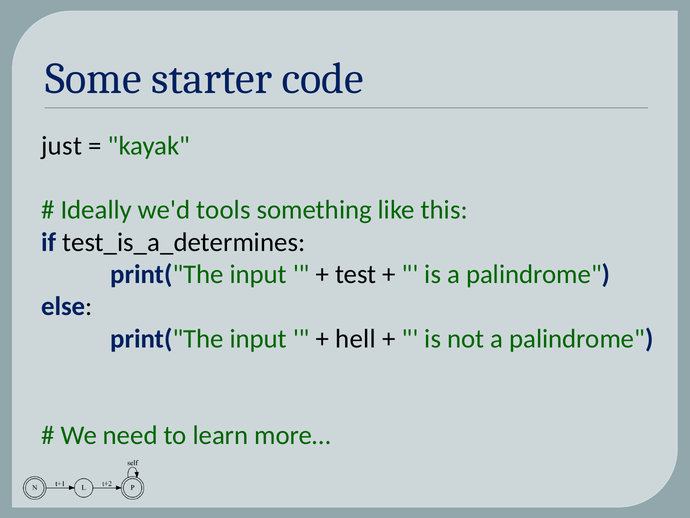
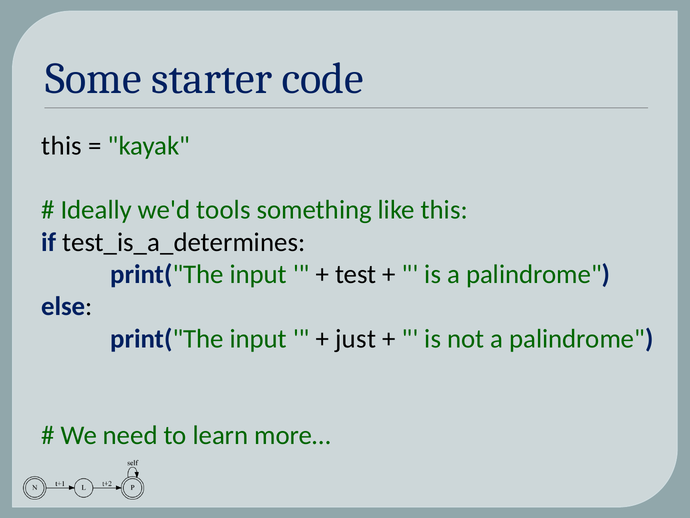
just at (62, 146): just -> this
hell: hell -> just
